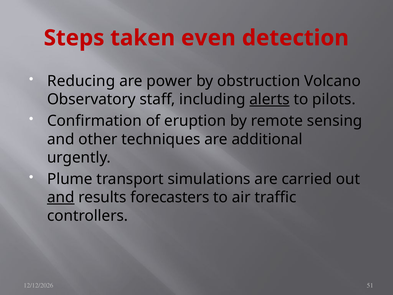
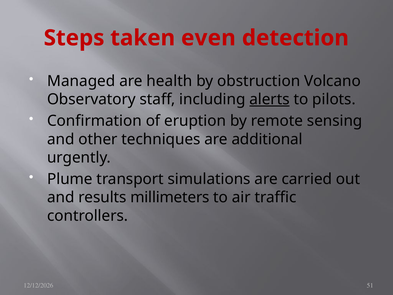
Reducing: Reducing -> Managed
power: power -> health
and at (61, 197) underline: present -> none
forecasters: forecasters -> millimeters
